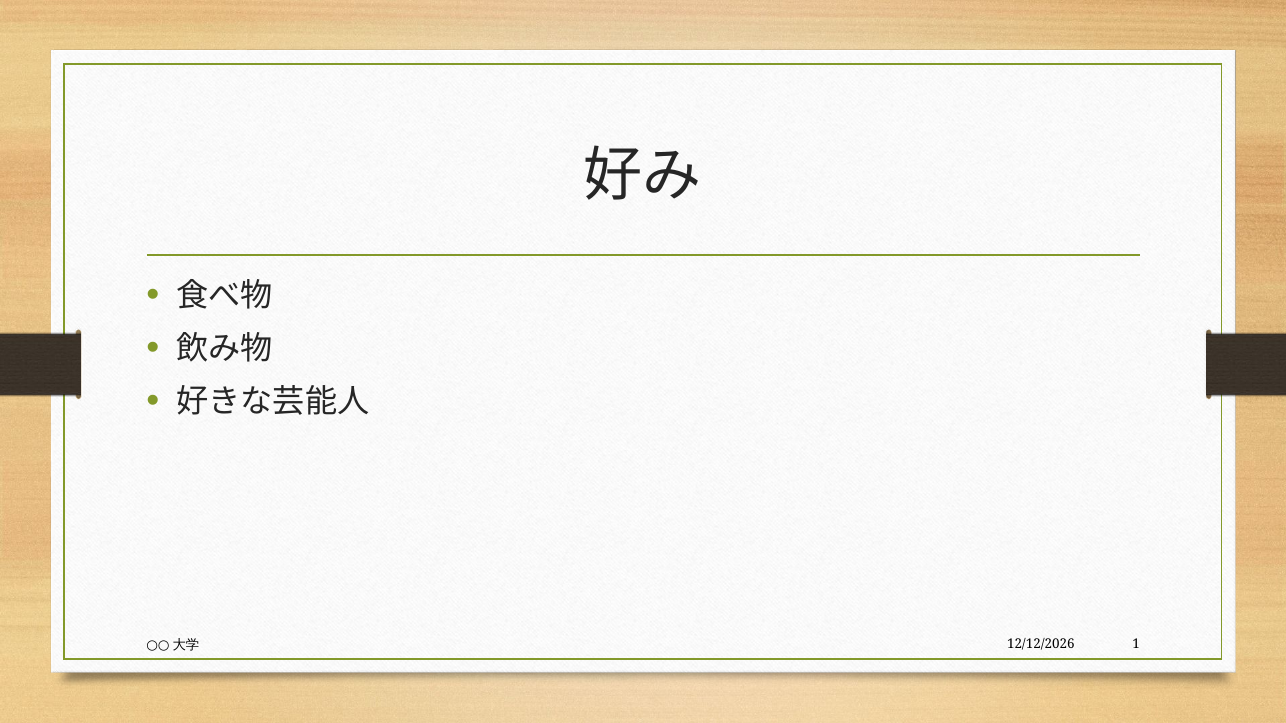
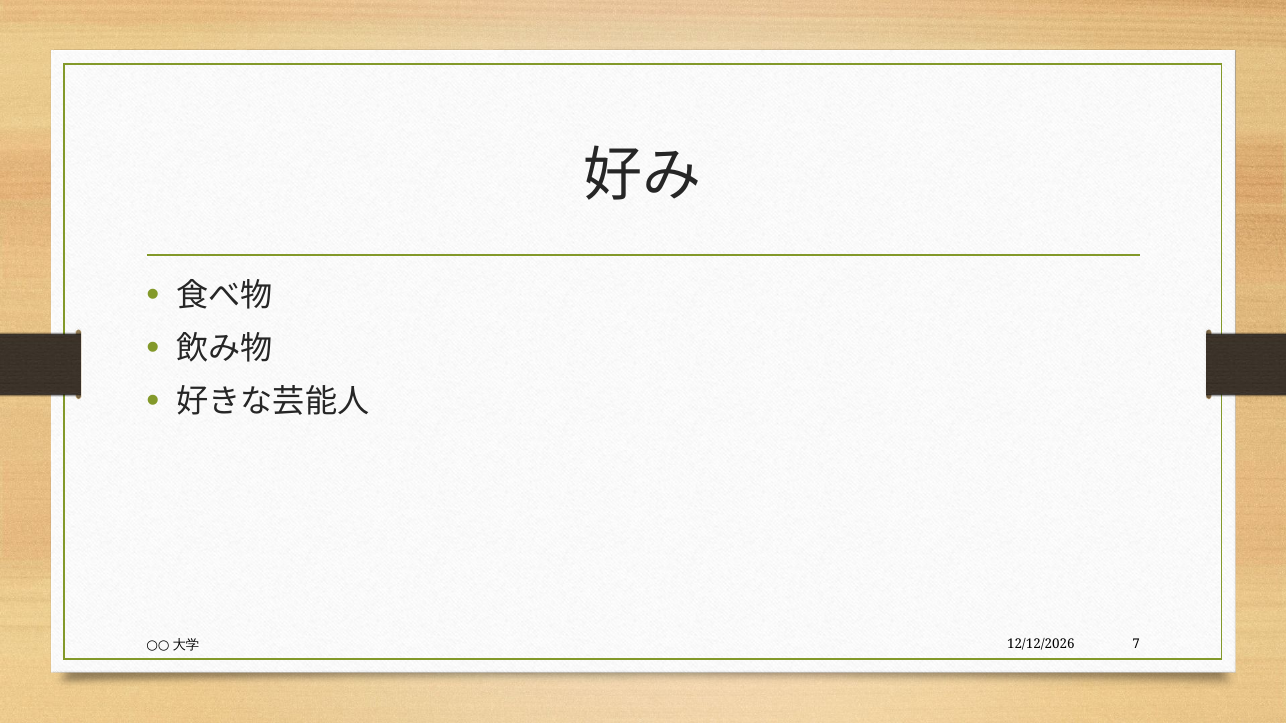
1: 1 -> 7
